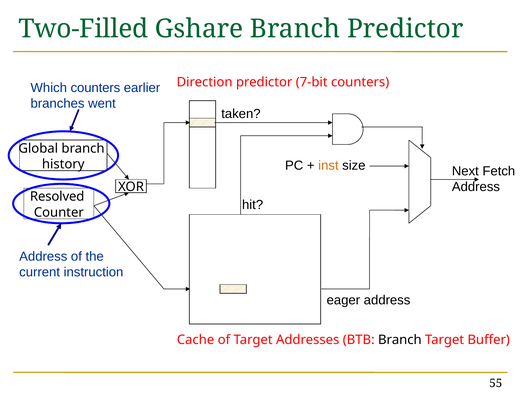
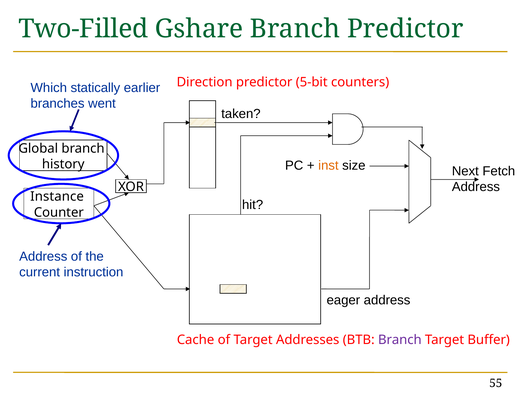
7-bit: 7-bit -> 5-bit
Which counters: counters -> statically
Resolved: Resolved -> Instance
Branch at (400, 339) colour: black -> purple
